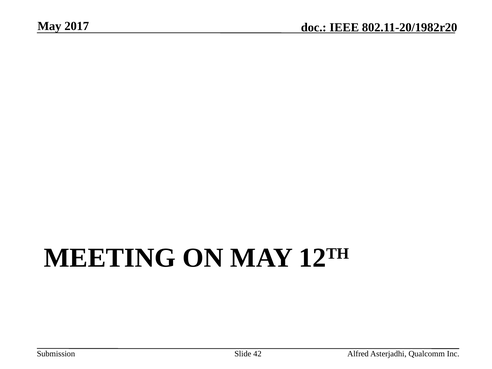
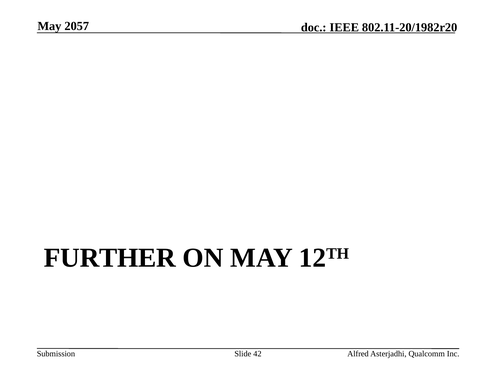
2017: 2017 -> 2057
MEETING: MEETING -> FURTHER
